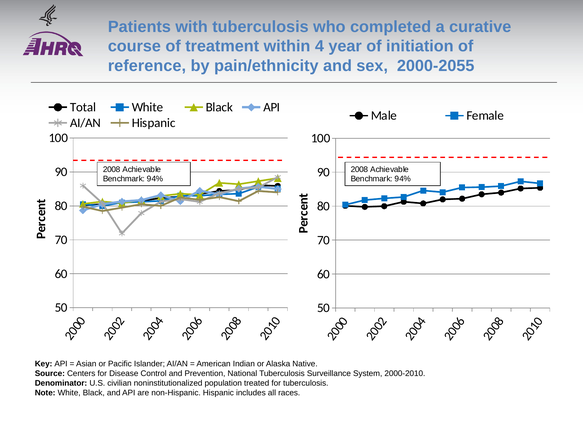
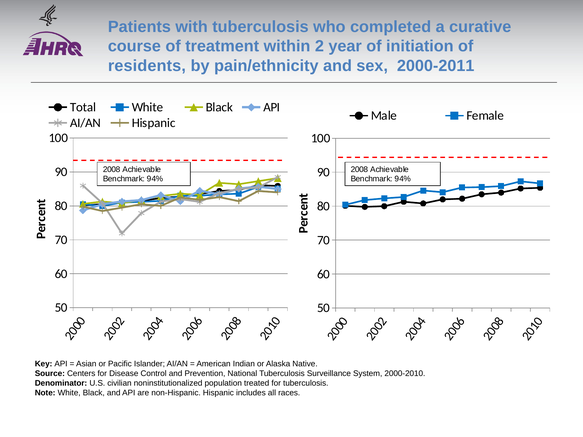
within 4: 4 -> 2
reference: reference -> residents
2000-2055: 2000-2055 -> 2000-2011
